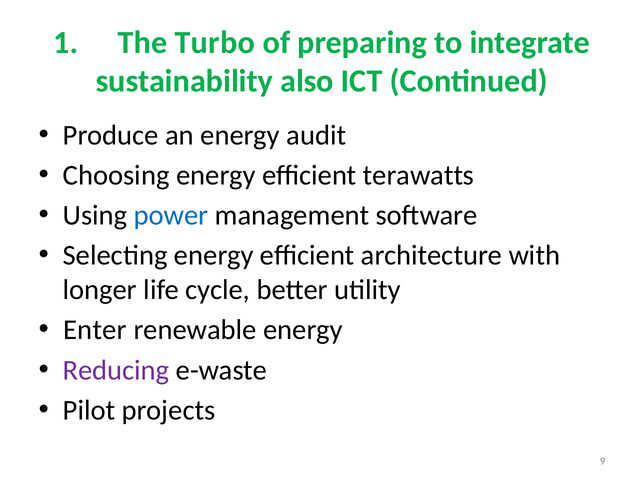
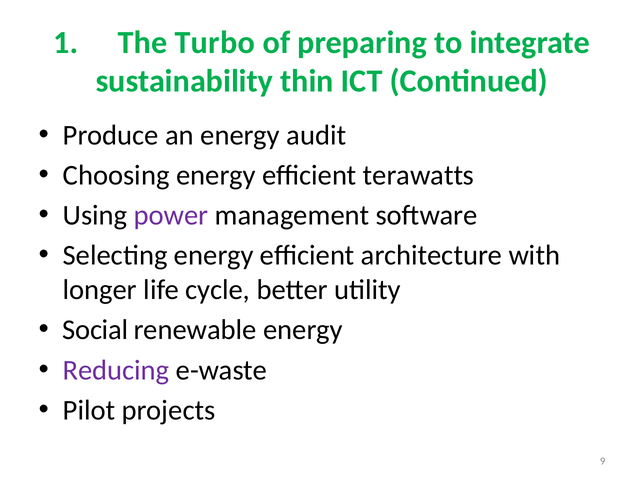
also: also -> thin
power colour: blue -> purple
Enter: Enter -> Social
